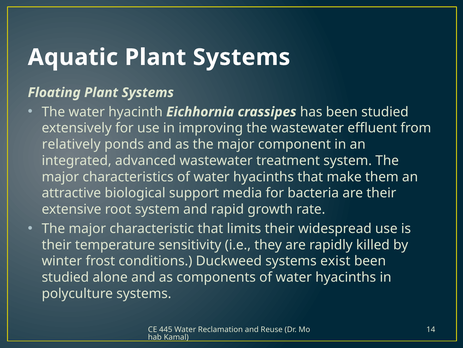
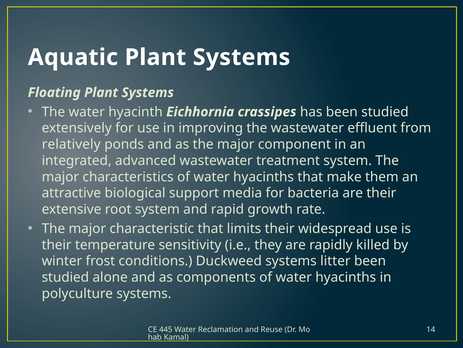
exist: exist -> litter
